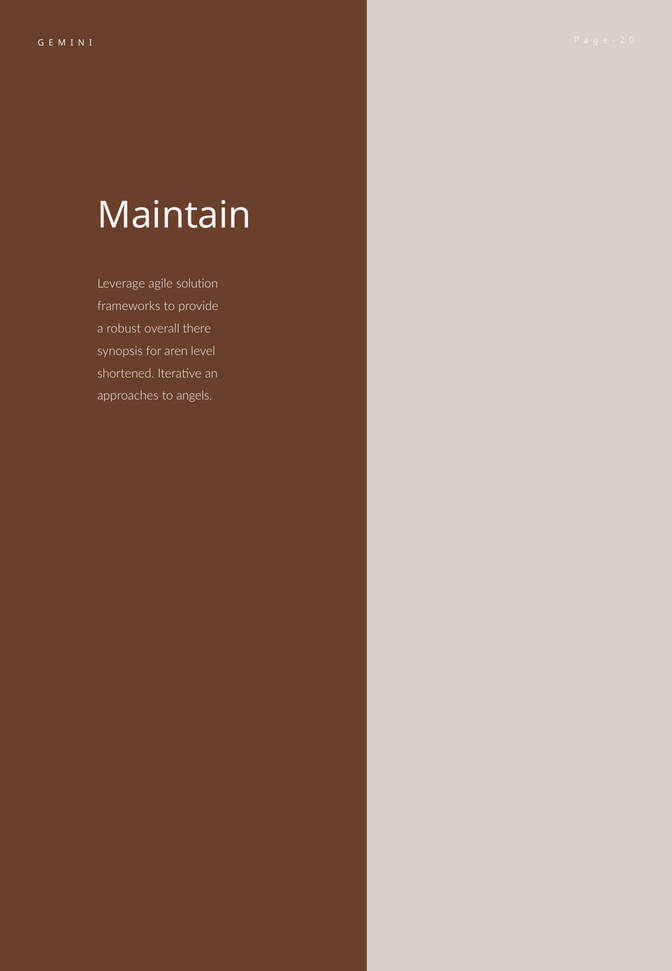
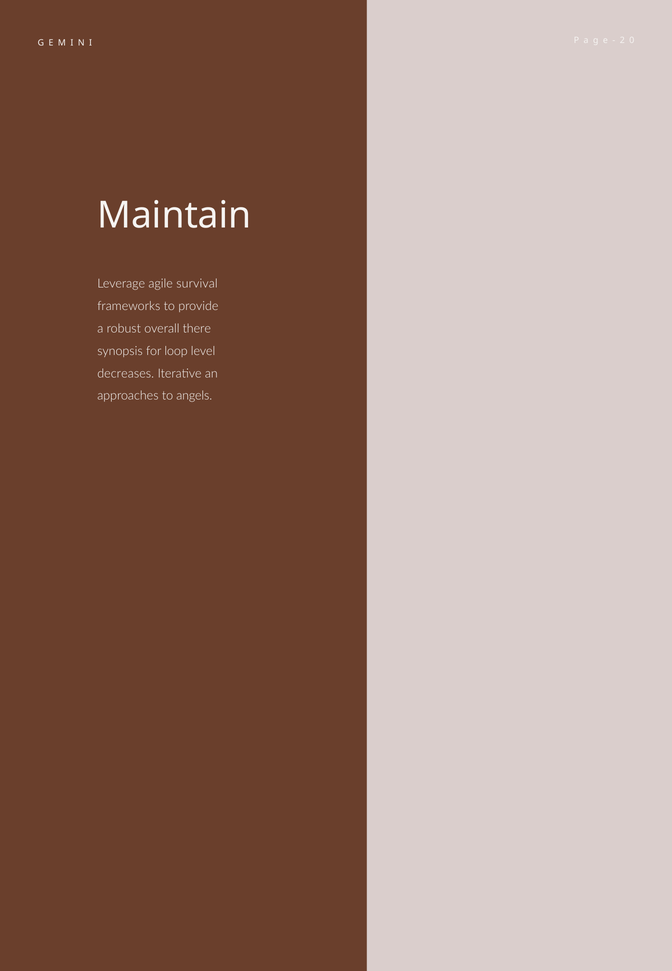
solution: solution -> survival
aren: aren -> loop
shortened: shortened -> decreases
